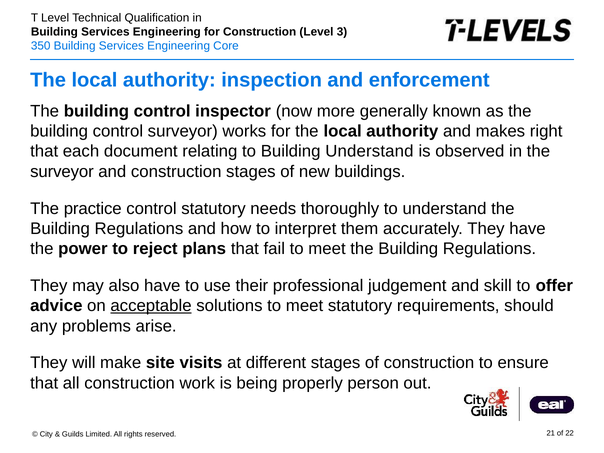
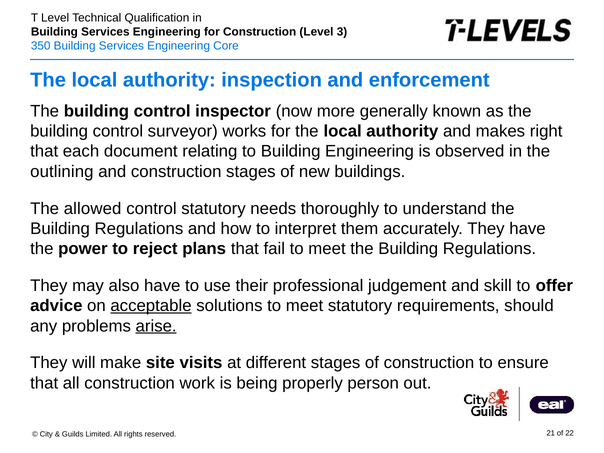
Building Understand: Understand -> Engineering
surveyor at (62, 172): surveyor -> outlining
practice: practice -> allowed
arise underline: none -> present
